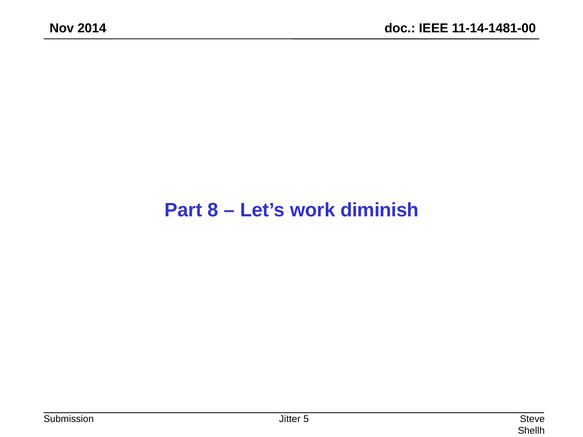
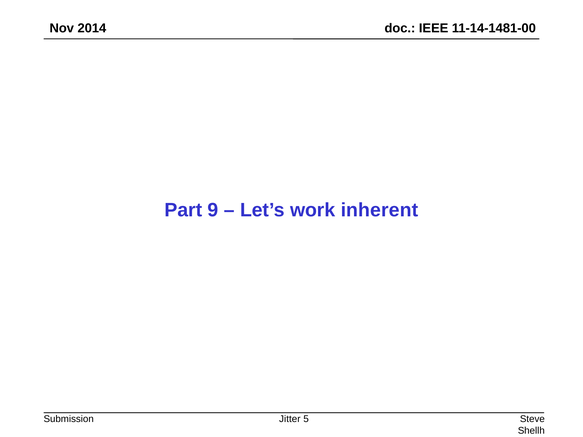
8: 8 -> 9
diminish: diminish -> inherent
